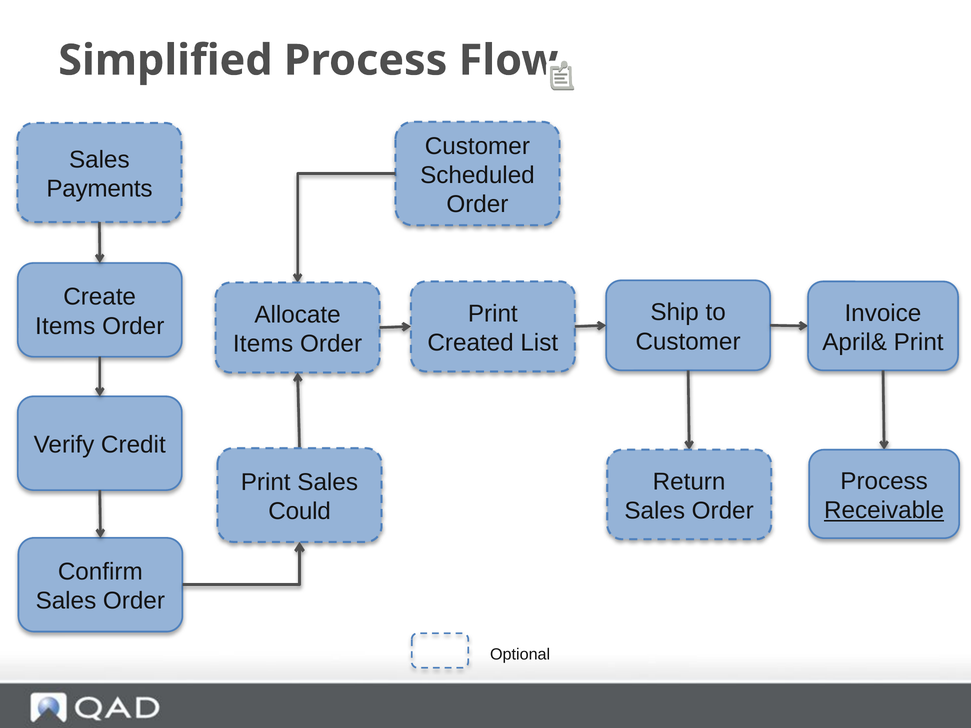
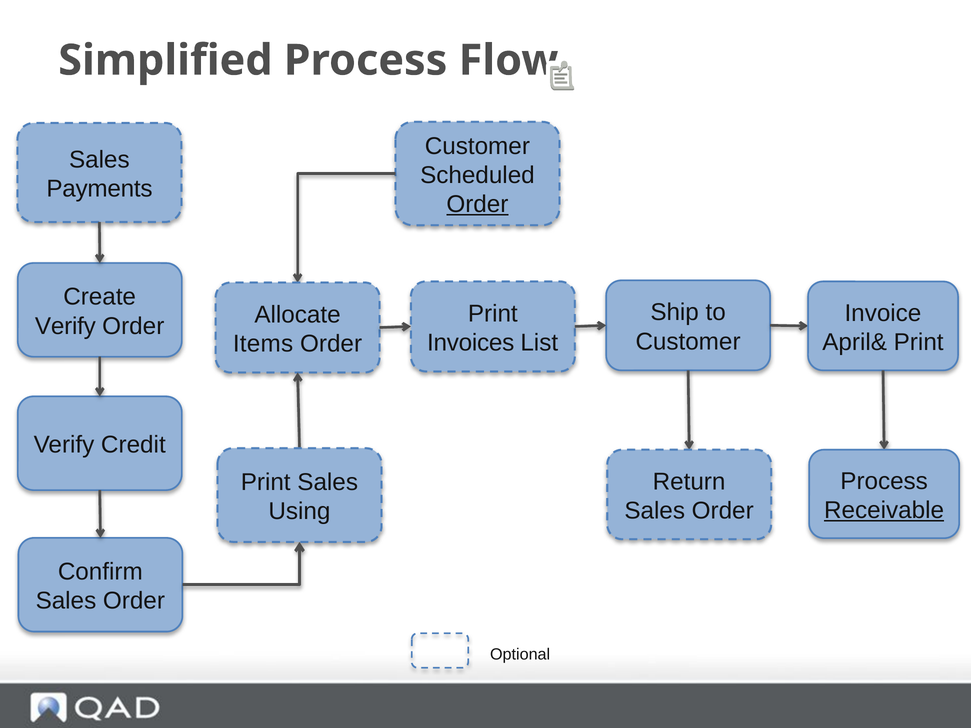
Order at (477, 204) underline: none -> present
Items at (65, 326): Items -> Verify
Created: Created -> Invoices
Could: Could -> Using
